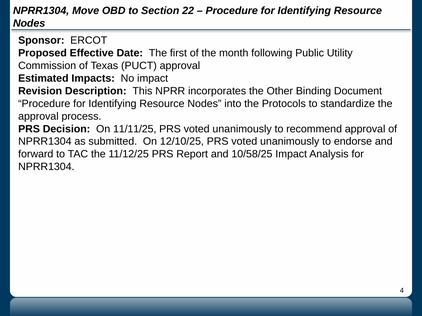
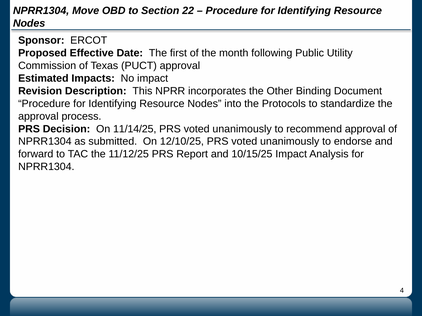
11/11/25: 11/11/25 -> 11/14/25
10/58/25: 10/58/25 -> 10/15/25
